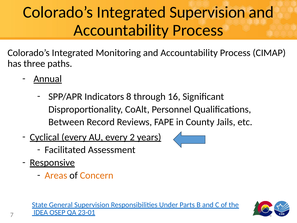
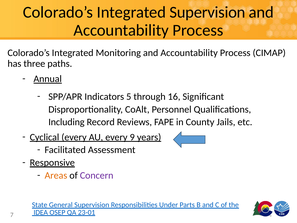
8: 8 -> 5
Between: Between -> Including
2: 2 -> 9
Concern colour: orange -> purple
